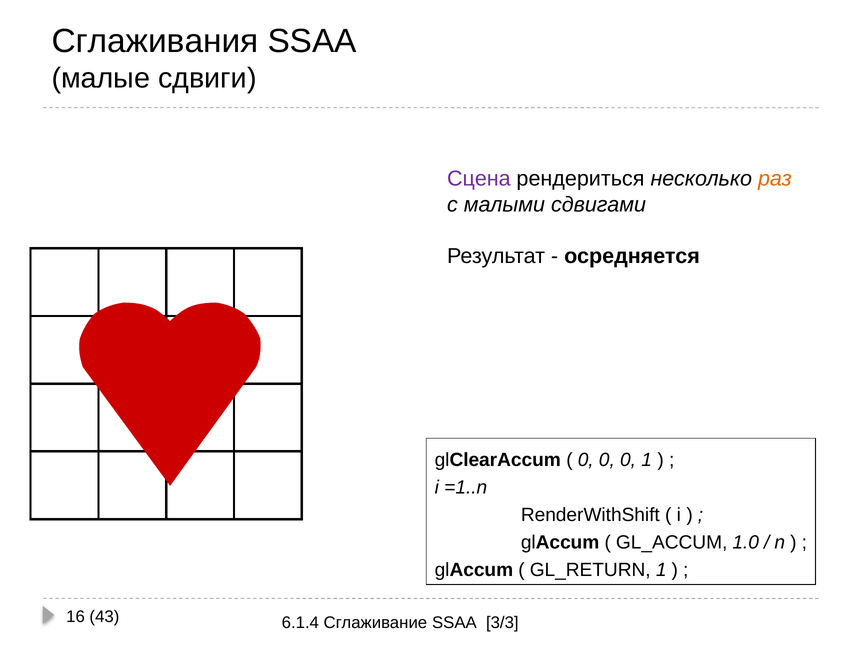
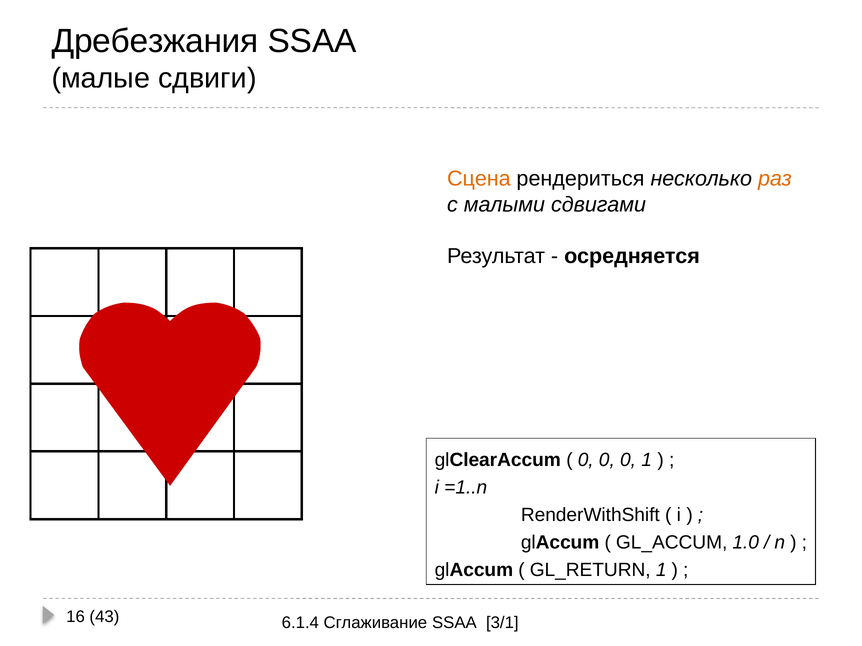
Сглаживания: Сглаживания -> Дребезжания
Сцена colour: purple -> orange
3/3: 3/3 -> 3/1
